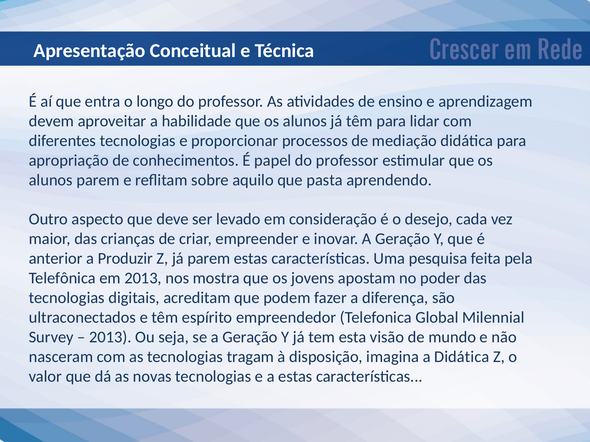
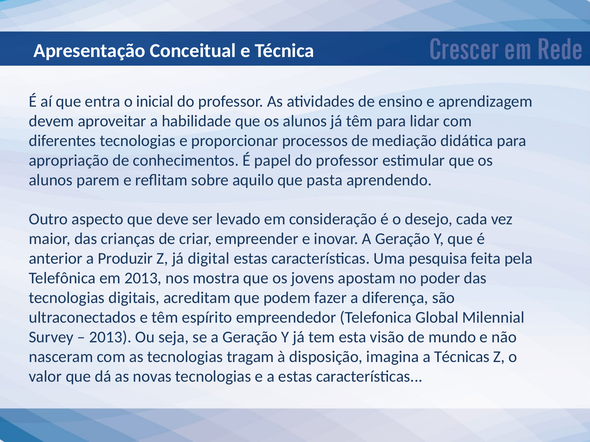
longo: longo -> inicial
já parem: parem -> digital
a Didática: Didática -> Técnicas
